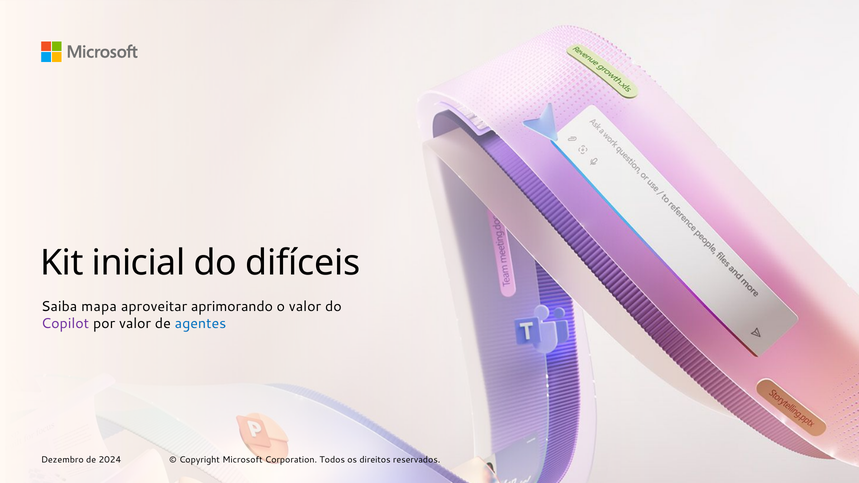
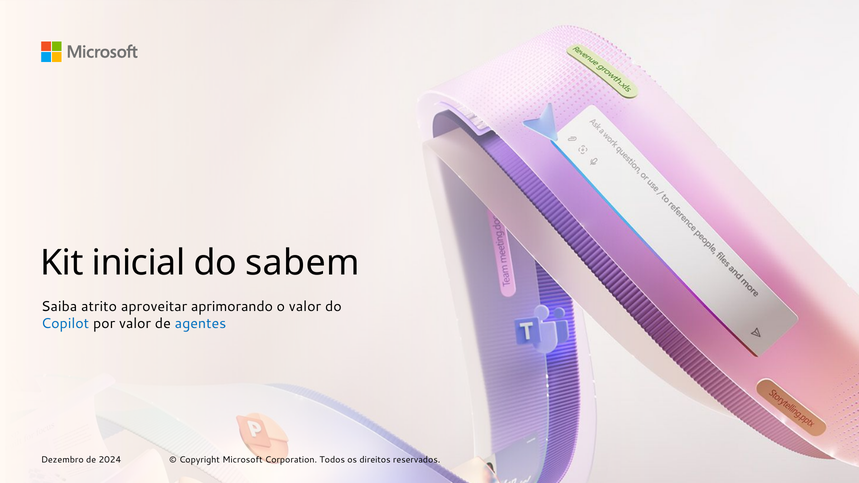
difíceis: difíceis -> sabem
mapa: mapa -> atrito
Copilot colour: purple -> blue
